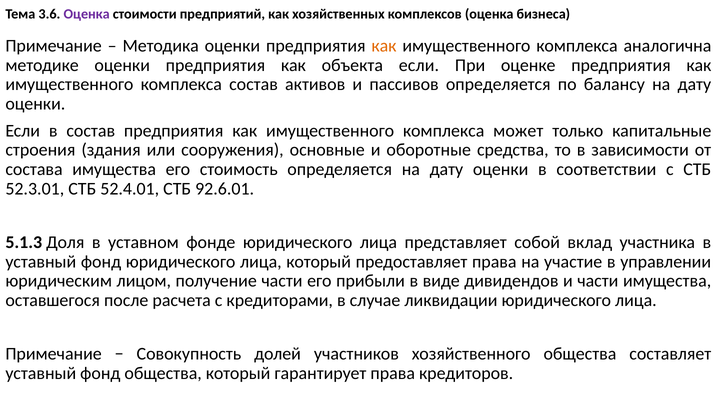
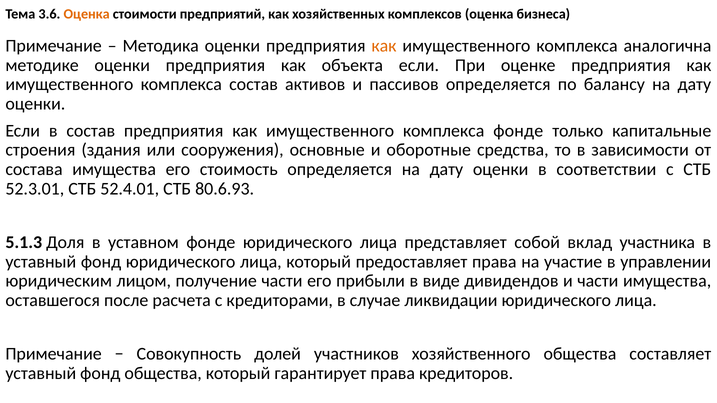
Оценка at (87, 14) colour: purple -> orange
комплекса может: может -> фонде
92.6.01: 92.6.01 -> 80.6.93
